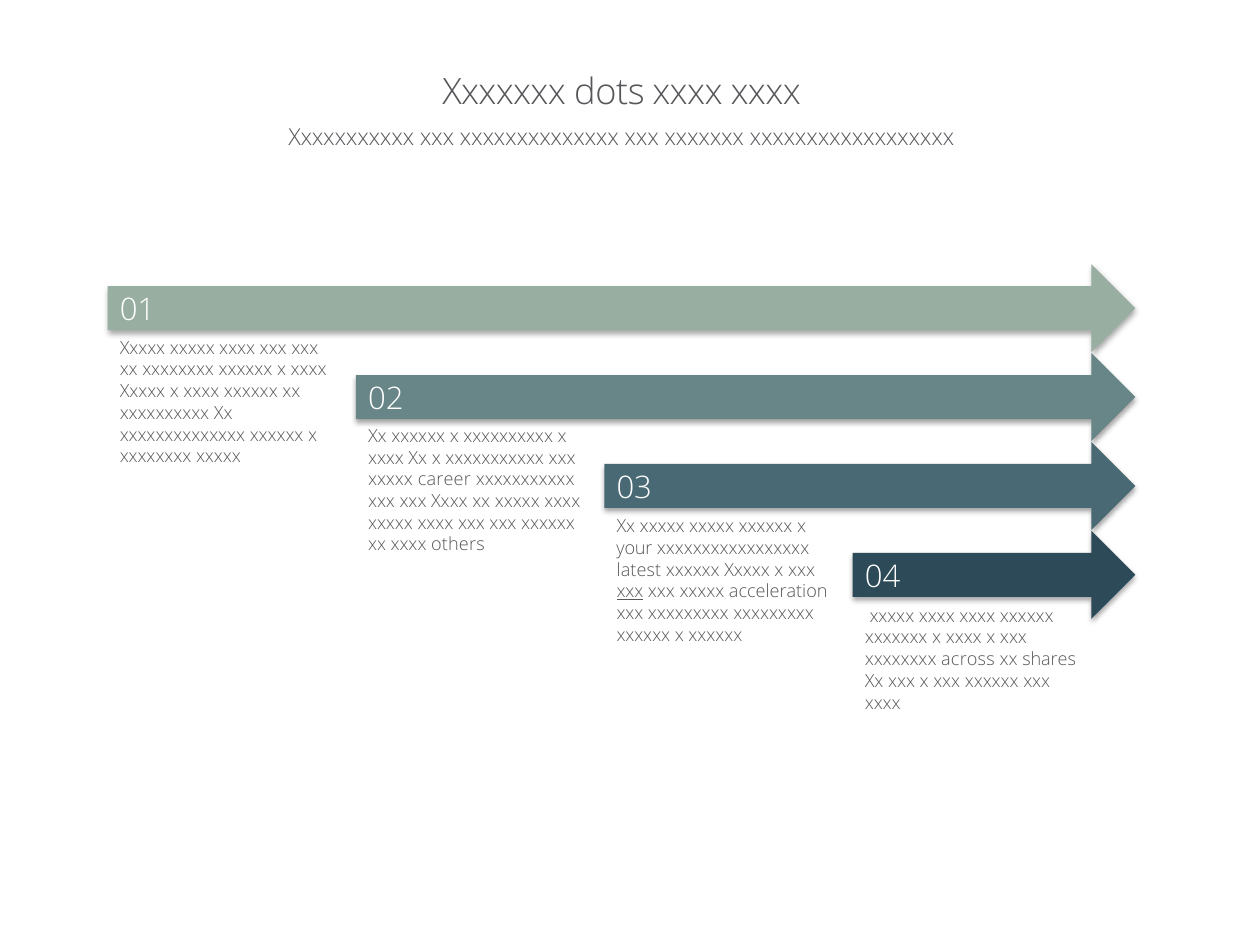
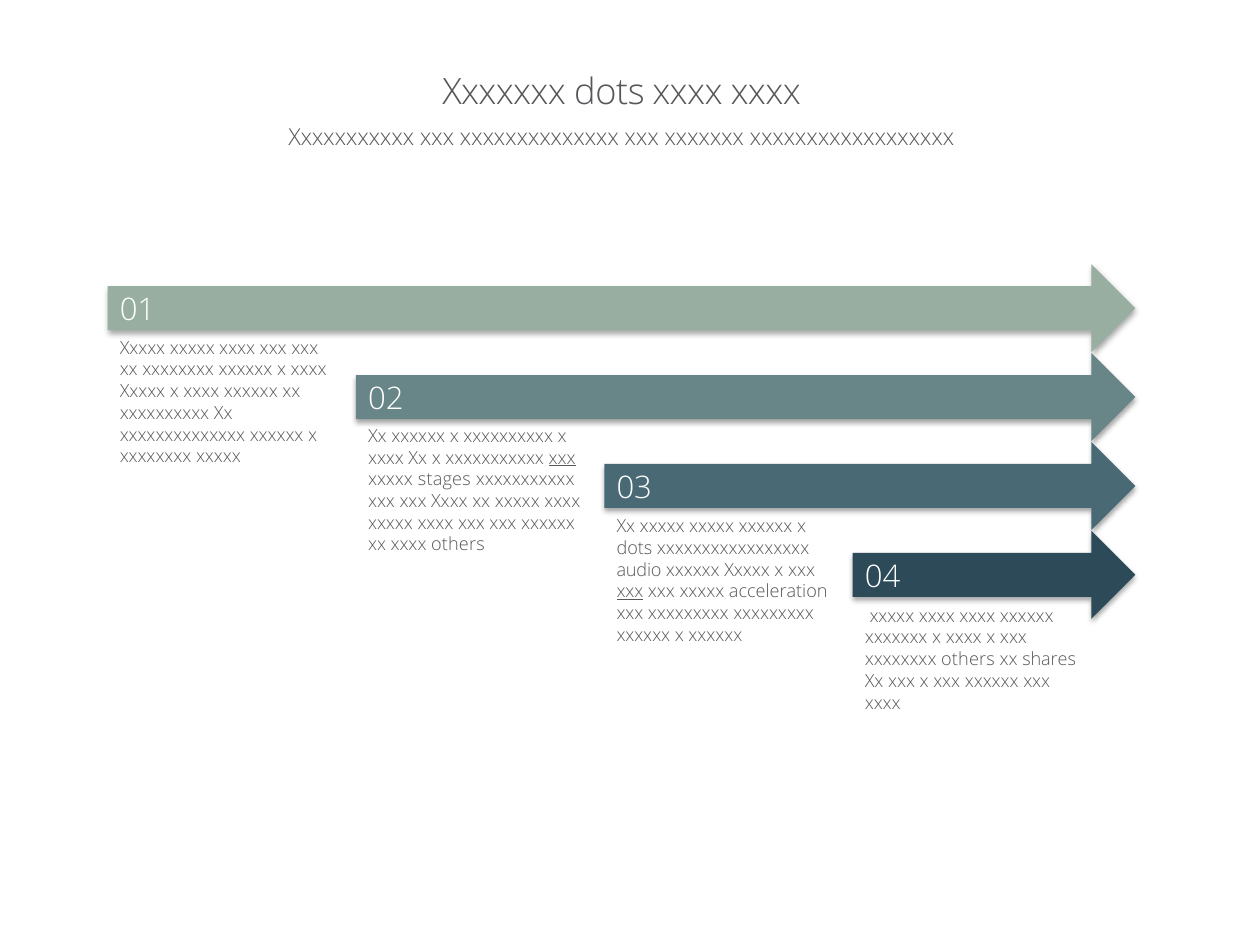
xxx at (562, 458) underline: none -> present
career: career -> stages
your at (634, 549): your -> dots
latest: latest -> audio
xxxxxxxx across: across -> others
